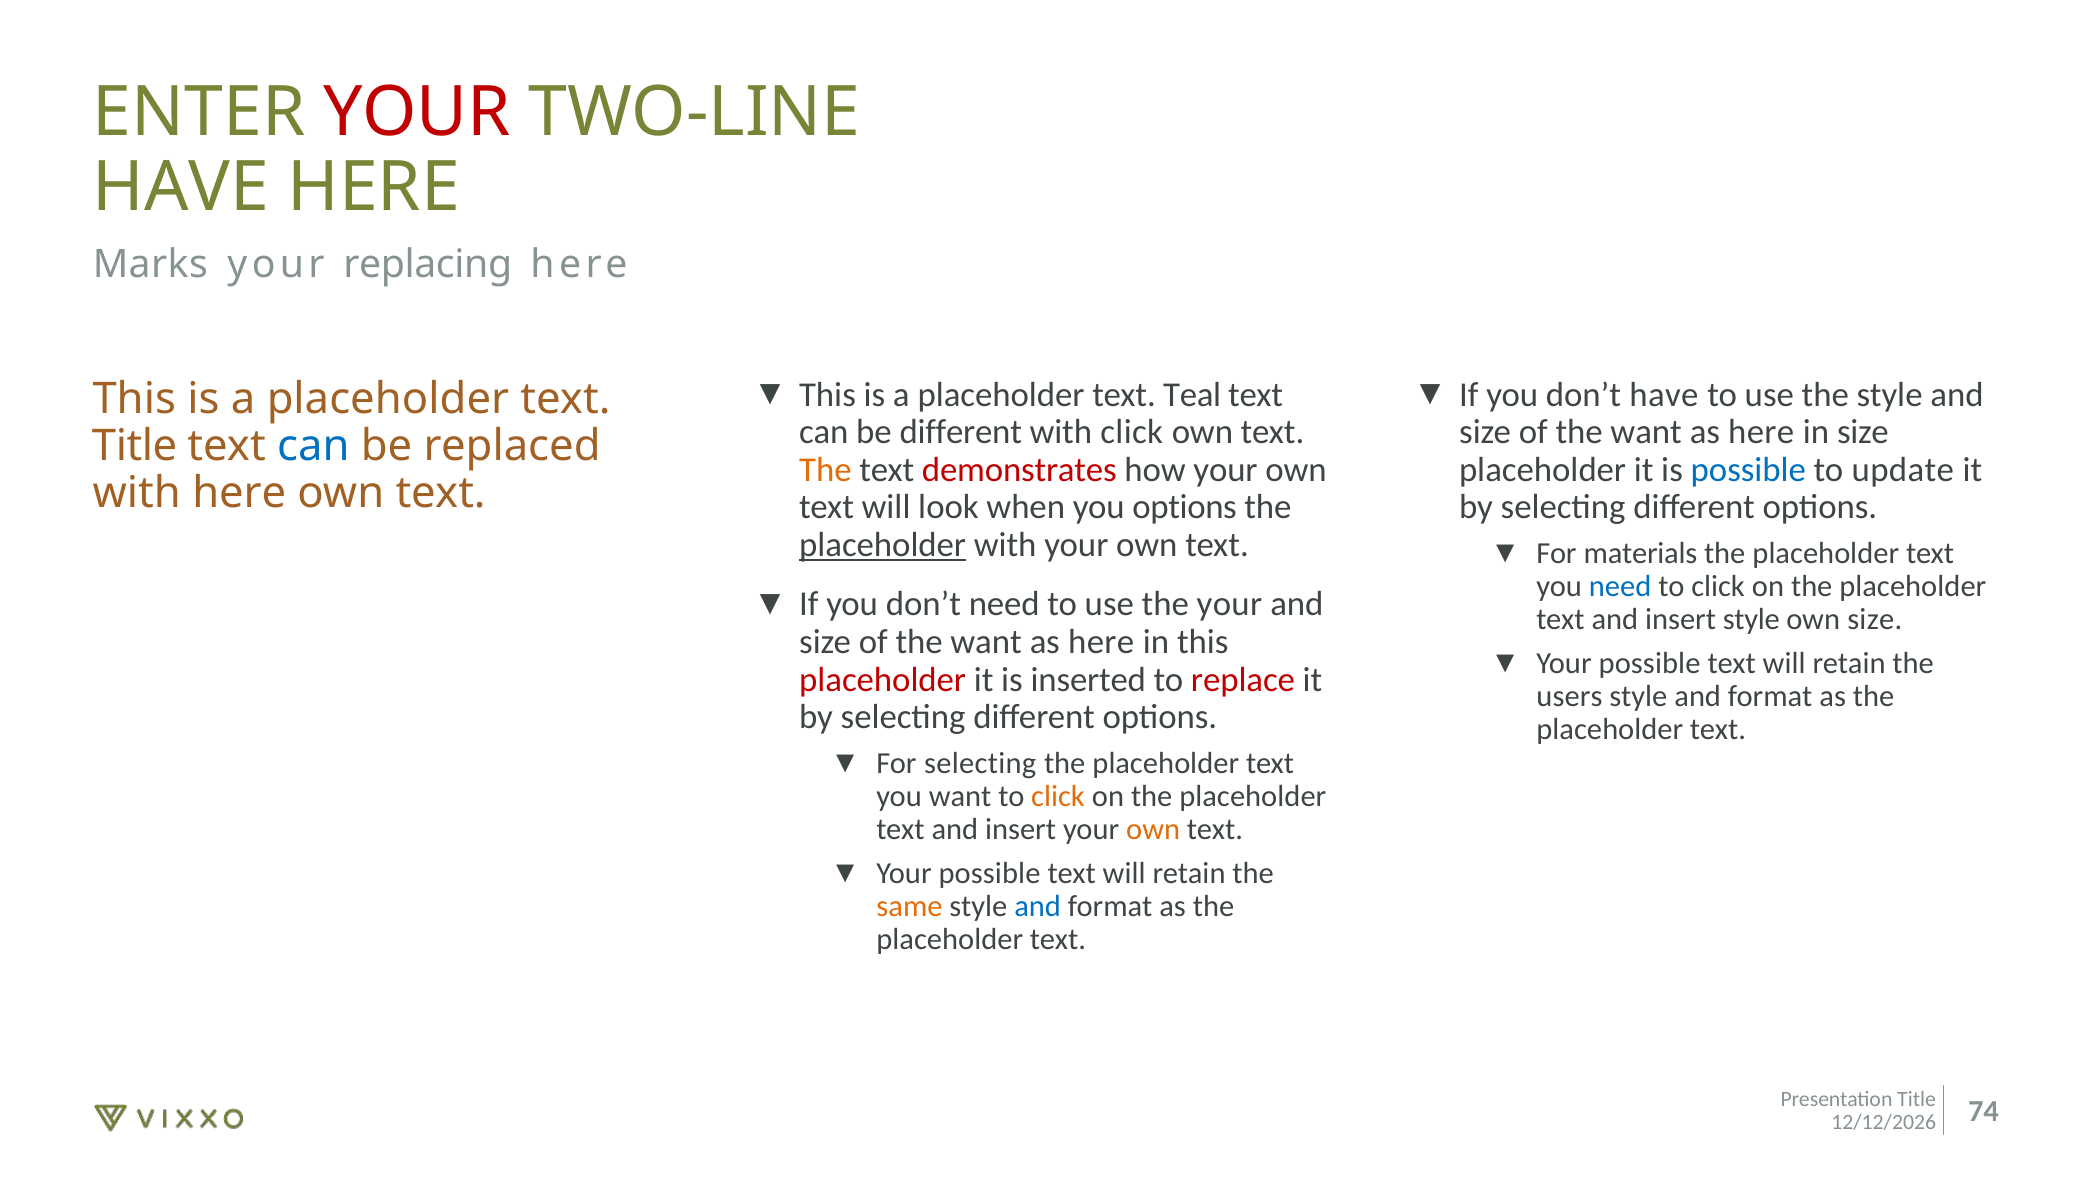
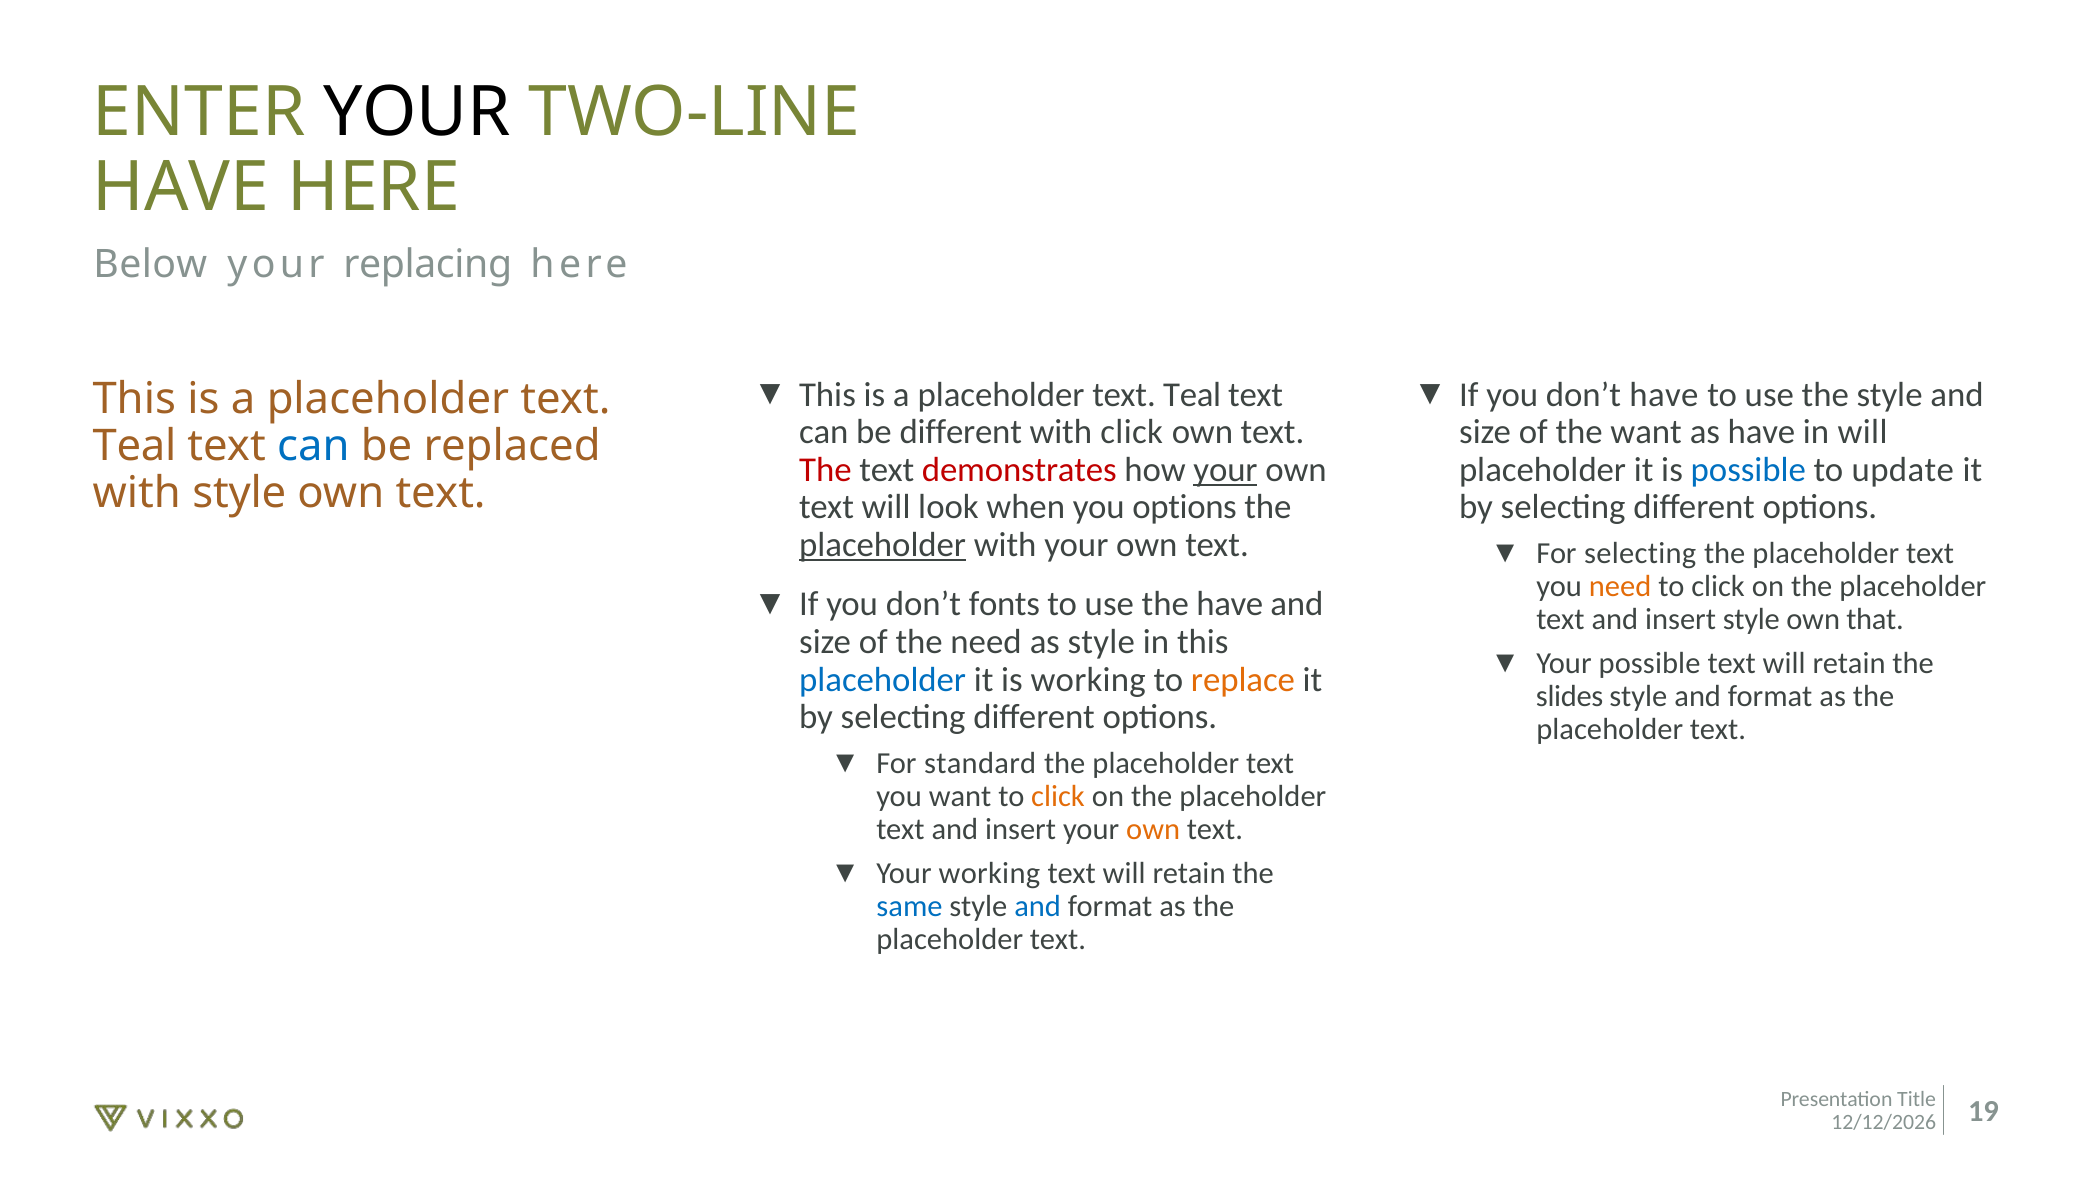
YOUR at (417, 112) colour: red -> black
Marks: Marks -> Below
here at (1761, 432): here -> have
in size: size -> will
Title at (135, 446): Title -> Teal
The at (825, 470) colour: orange -> red
your at (1226, 470) underline: none -> present
with here: here -> style
For materials: materials -> selecting
need at (1620, 587) colour: blue -> orange
don’t need: need -> fonts
the your: your -> have
own size: size -> that
want at (986, 642): want -> need
here at (1101, 642): here -> style
placeholder at (883, 680) colour: red -> blue
is inserted: inserted -> working
replace colour: red -> orange
users: users -> slides
For selecting: selecting -> standard
possible at (990, 873): possible -> working
same colour: orange -> blue
74: 74 -> 19
